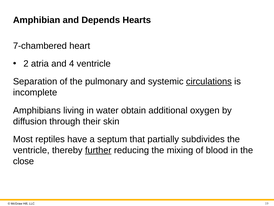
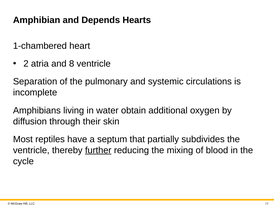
7-chambered: 7-chambered -> 1-chambered
4: 4 -> 8
circulations underline: present -> none
close: close -> cycle
